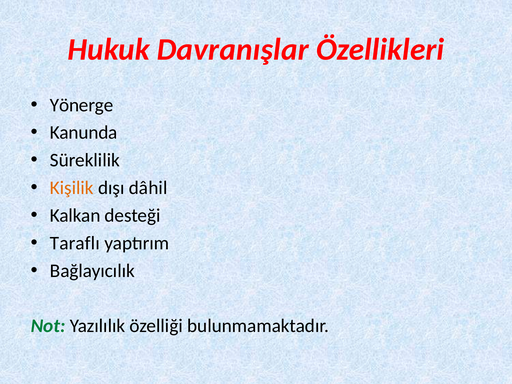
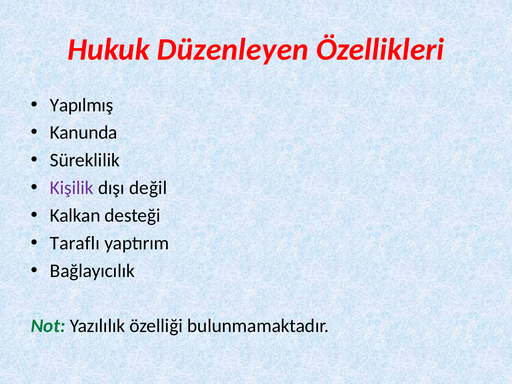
Davranışlar: Davranışlar -> Düzenleyen
Yönerge: Yönerge -> Yapılmış
Kişilik colour: orange -> purple
dâhil: dâhil -> değil
